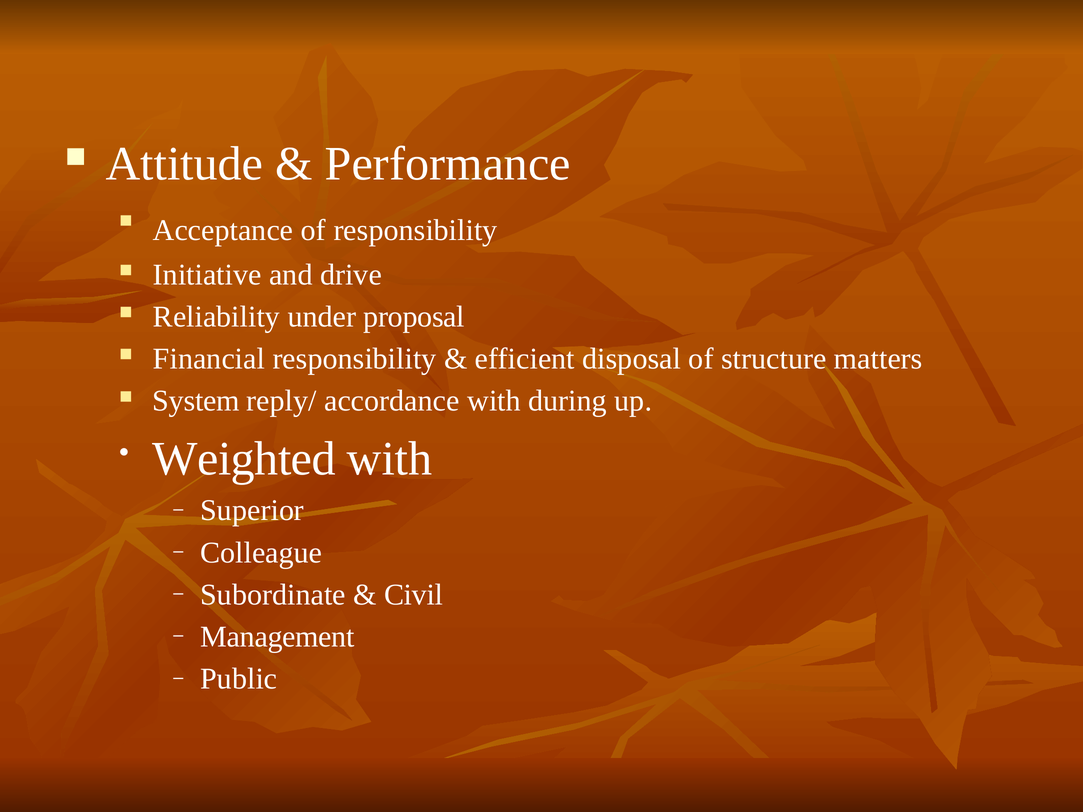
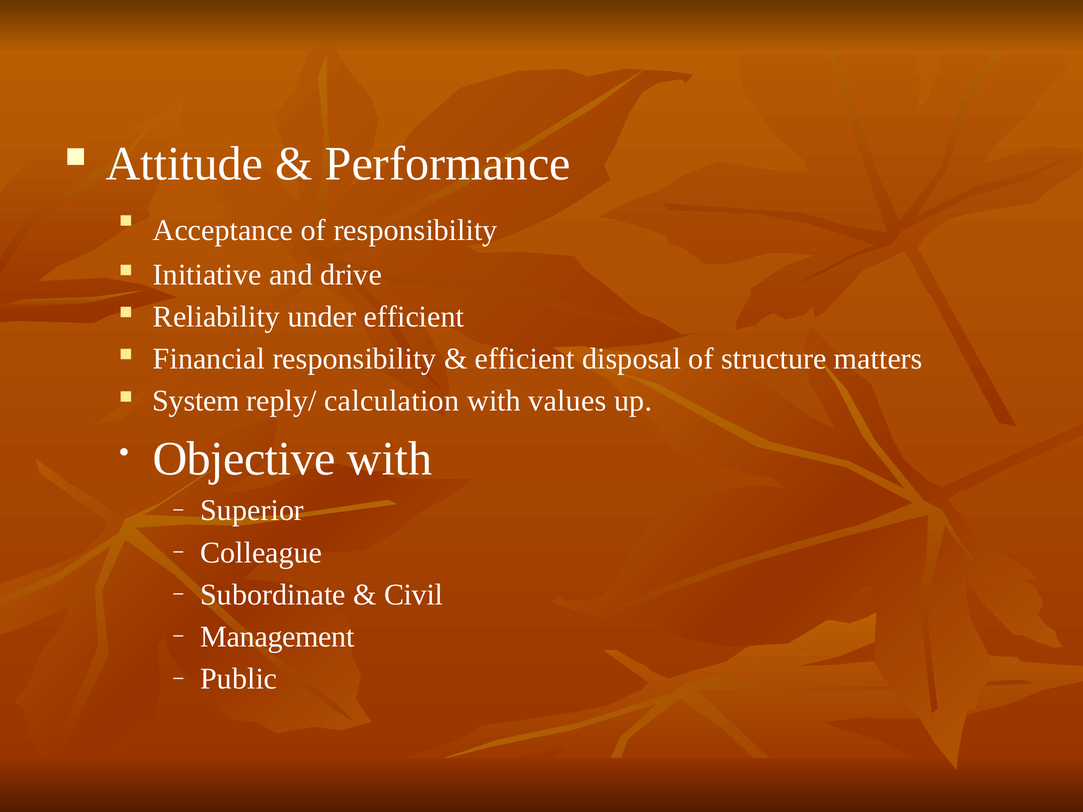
under proposal: proposal -> efficient
accordance: accordance -> calculation
during: during -> values
Weighted: Weighted -> Objective
